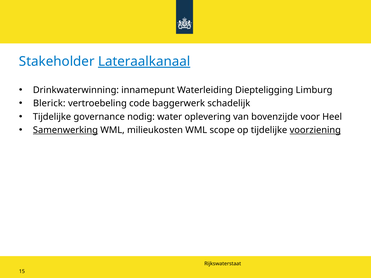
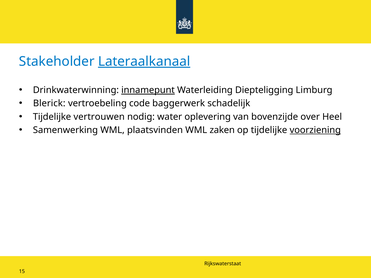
innamepunt underline: none -> present
governance: governance -> vertrouwen
voor: voor -> over
Samenwerking underline: present -> none
milieukosten: milieukosten -> plaatsvinden
scope: scope -> zaken
